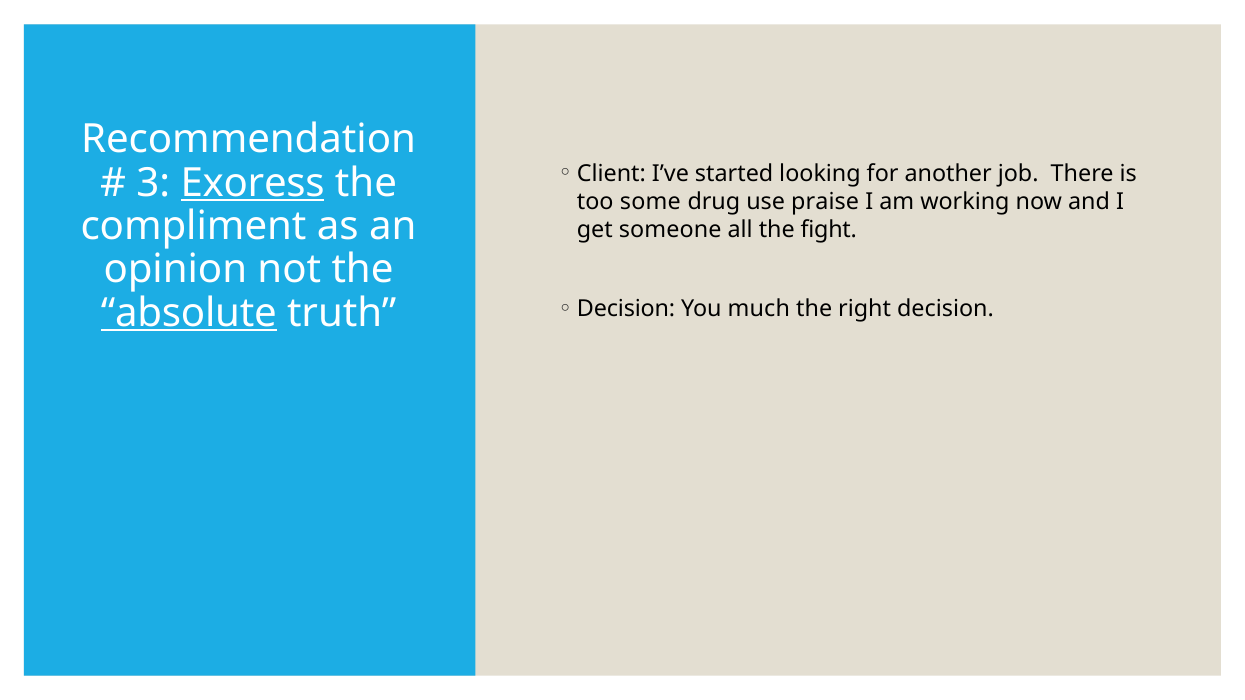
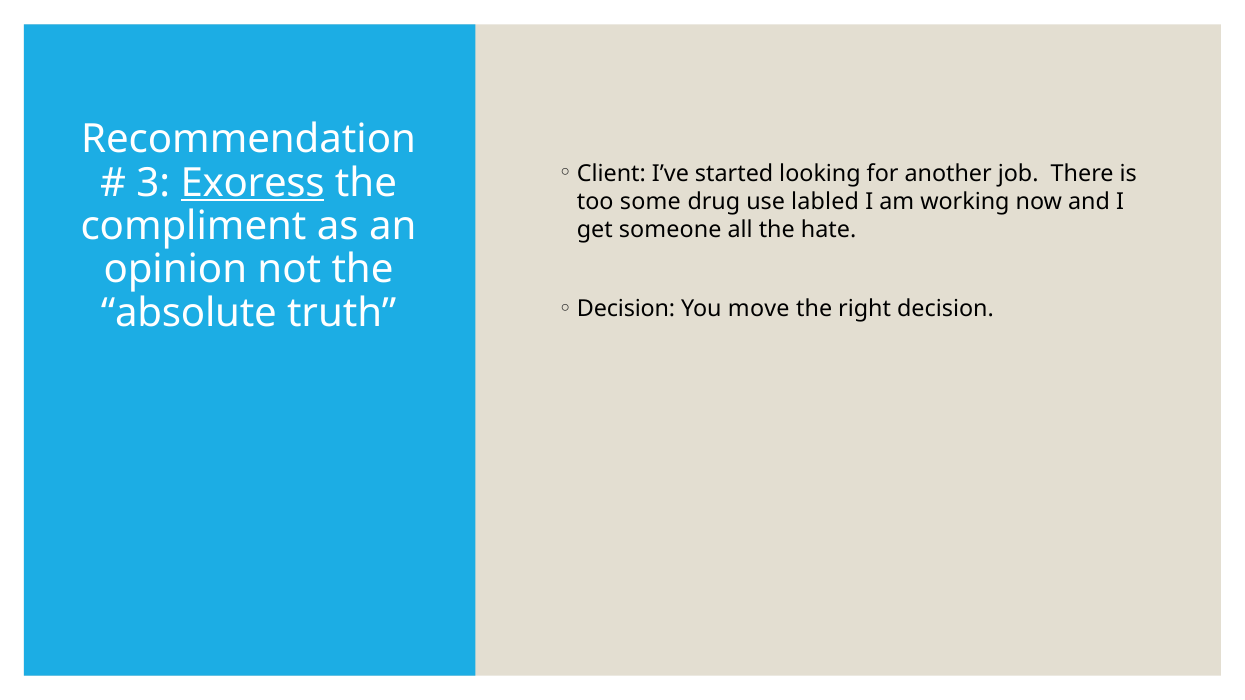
praise: praise -> labled
fight: fight -> hate
much: much -> move
absolute underline: present -> none
